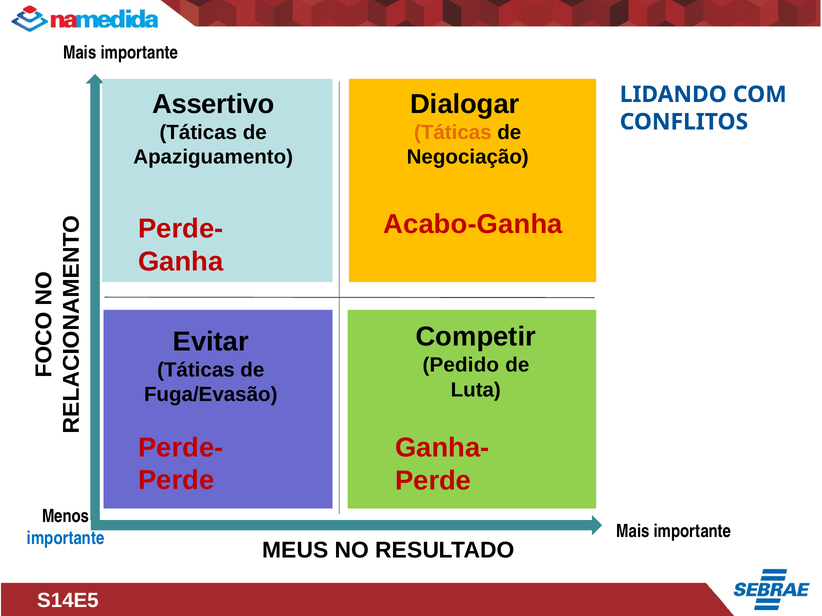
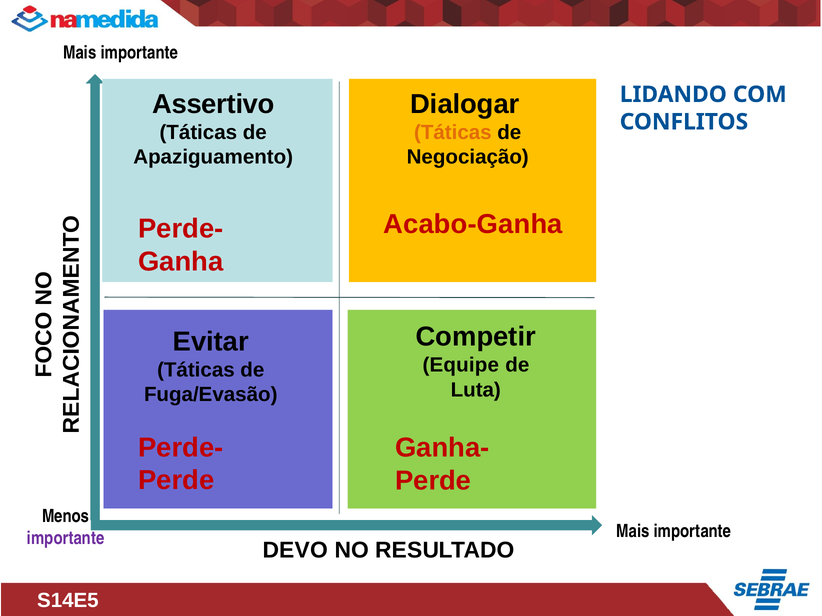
Pedido: Pedido -> Equipe
importante at (66, 539) colour: blue -> purple
MEUS: MEUS -> DEVO
